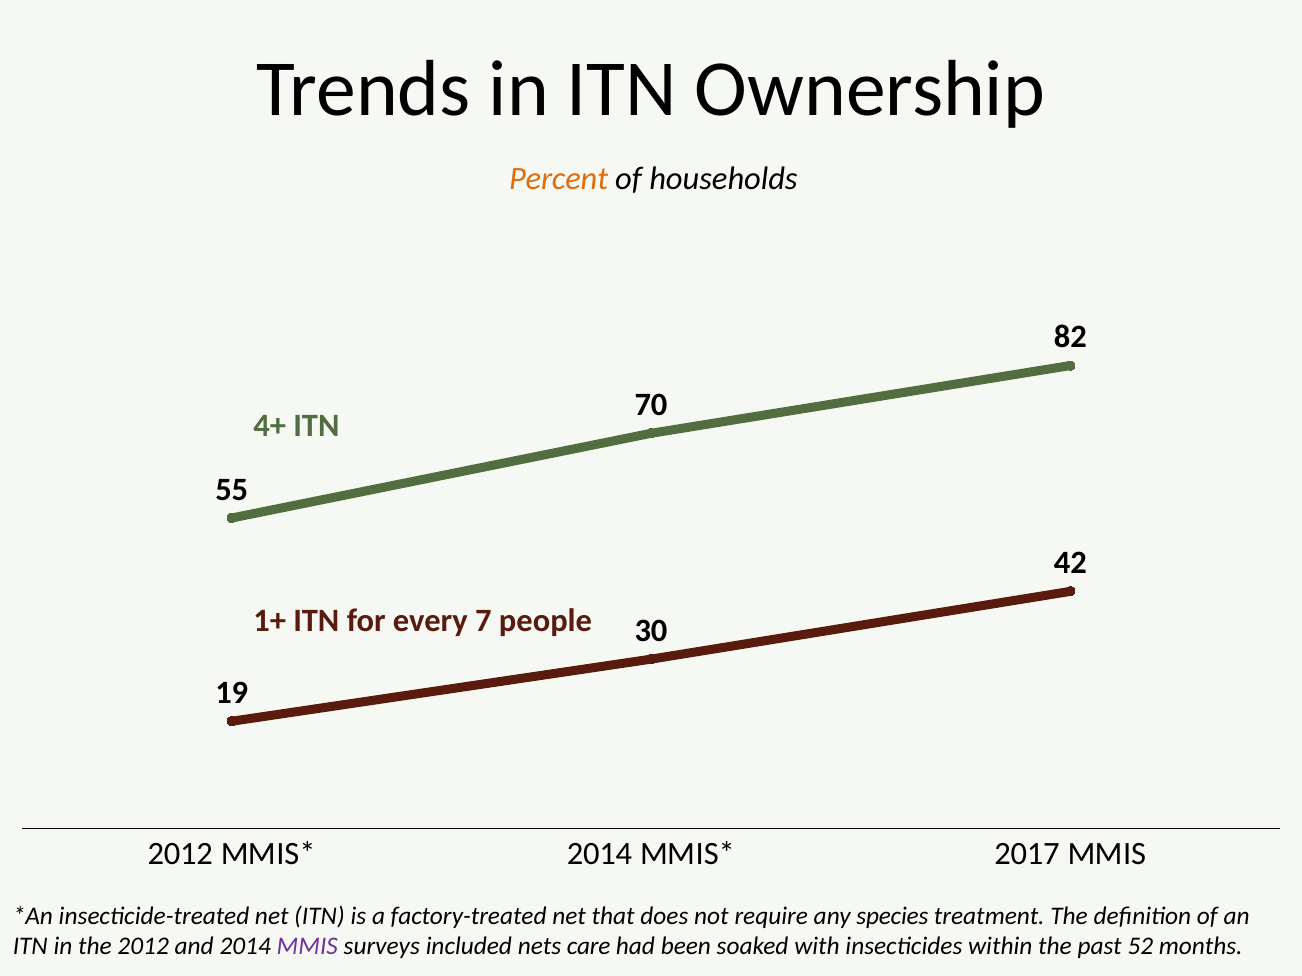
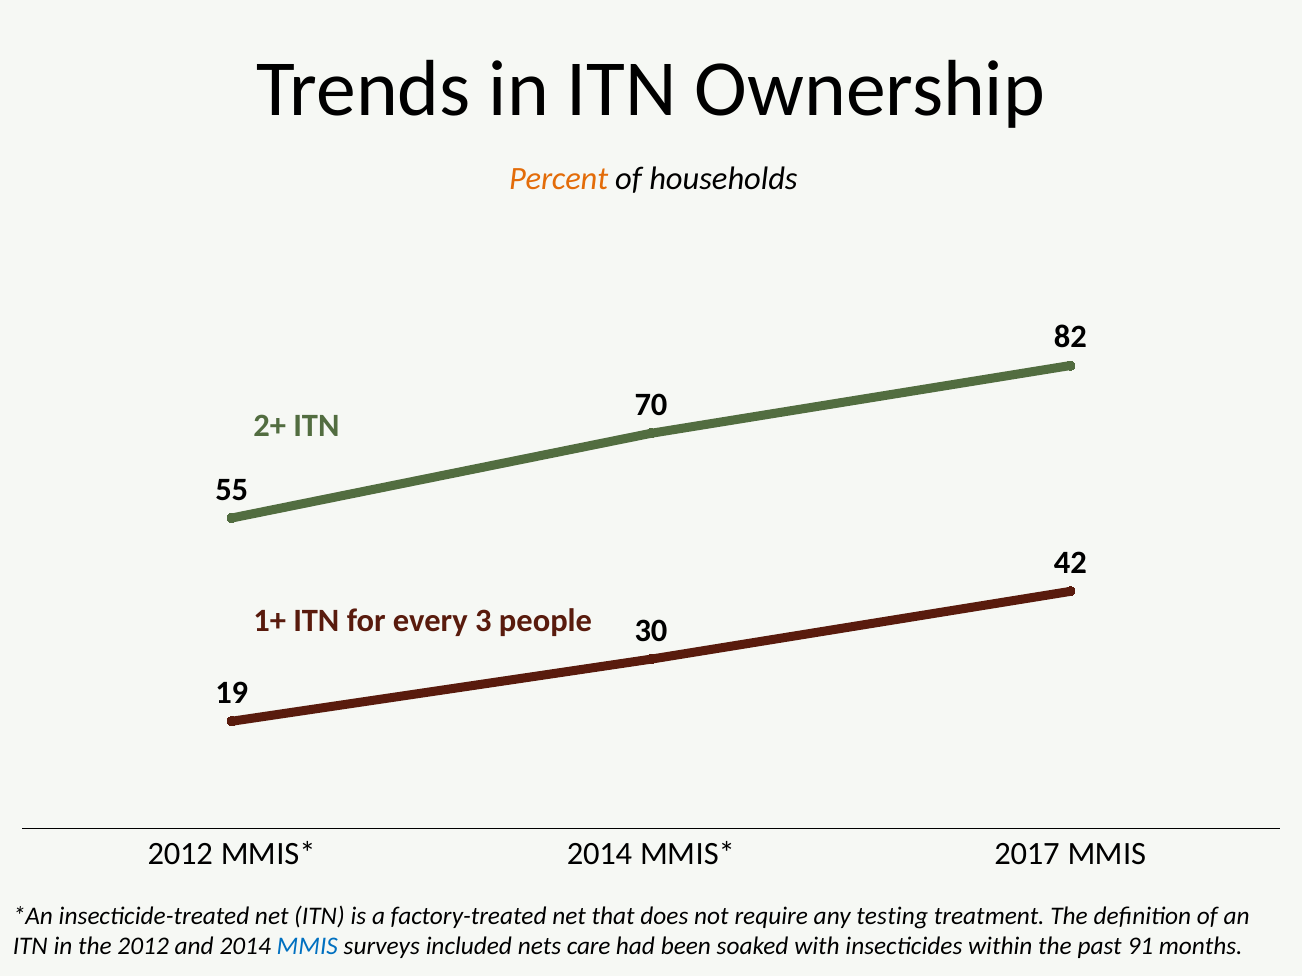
4+: 4+ -> 2+
7: 7 -> 3
species: species -> testing
MMIS at (307, 947) colour: purple -> blue
52: 52 -> 91
